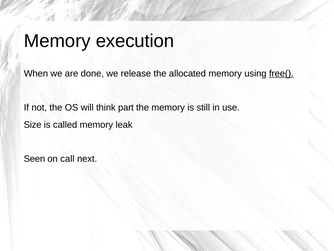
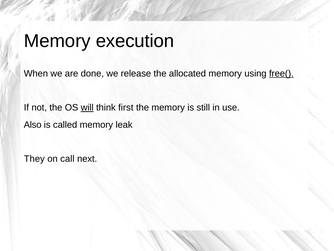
will underline: none -> present
part: part -> first
Size: Size -> Also
Seen: Seen -> They
